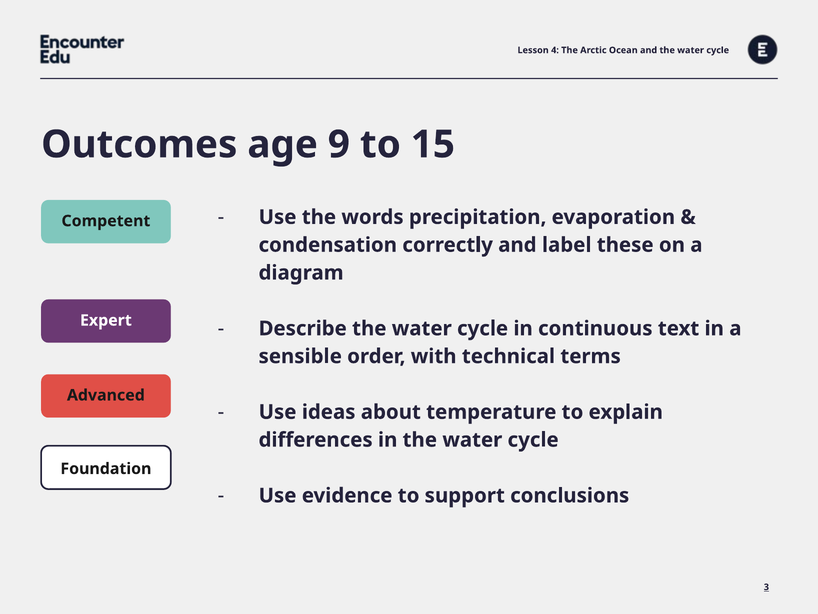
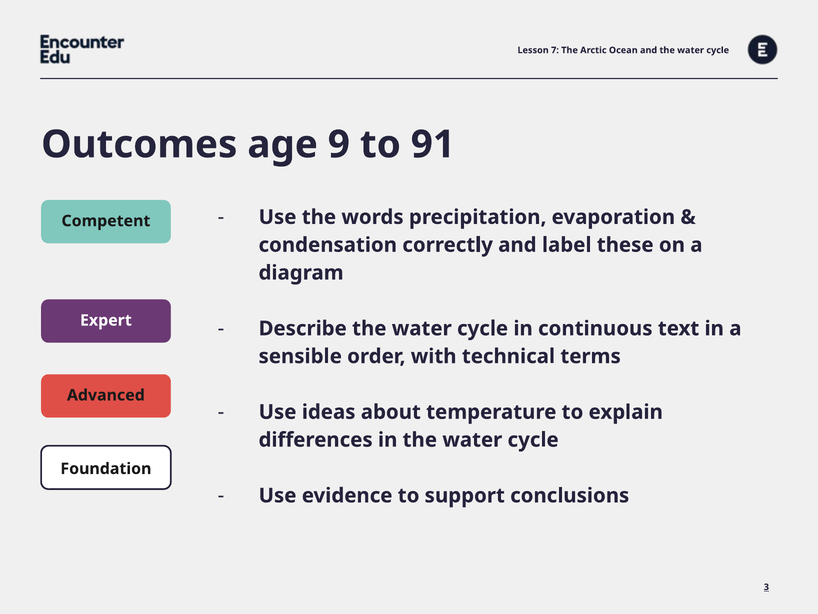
4: 4 -> 7
15: 15 -> 91
